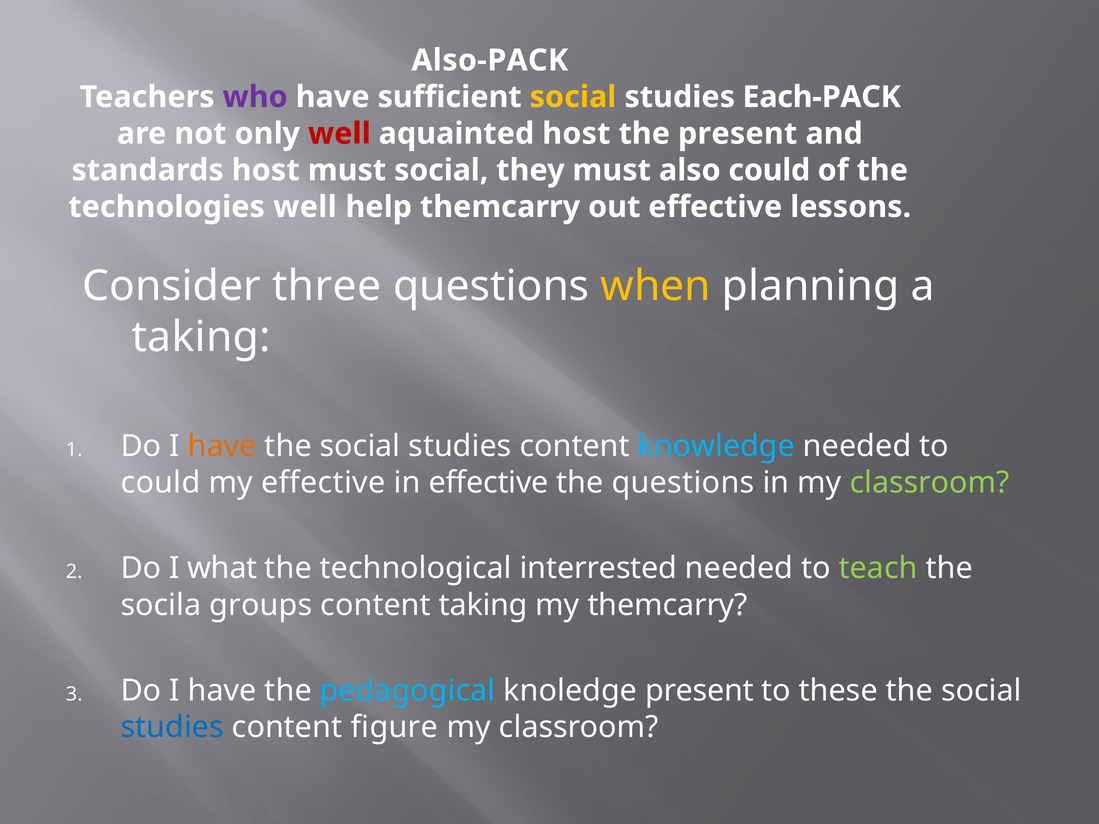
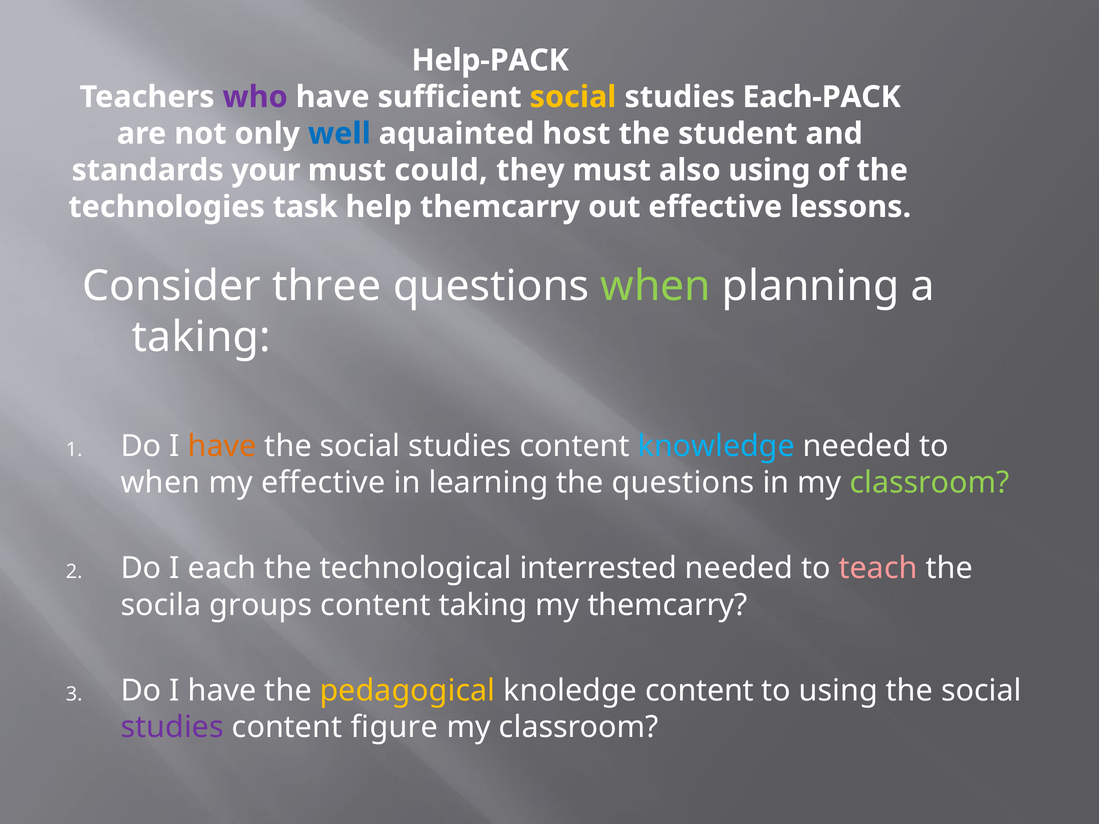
Also-PACK: Also-PACK -> Help-PACK
well at (339, 134) colour: red -> blue
the present: present -> student
standards host: host -> your
must social: social -> could
also could: could -> using
technologies well: well -> task
when at (656, 286) colour: yellow -> light green
could at (161, 483): could -> when
in effective: effective -> learning
what: what -> each
teach colour: light green -> pink
pedagogical colour: light blue -> yellow
knoledge present: present -> content
to these: these -> using
studies at (172, 727) colour: blue -> purple
